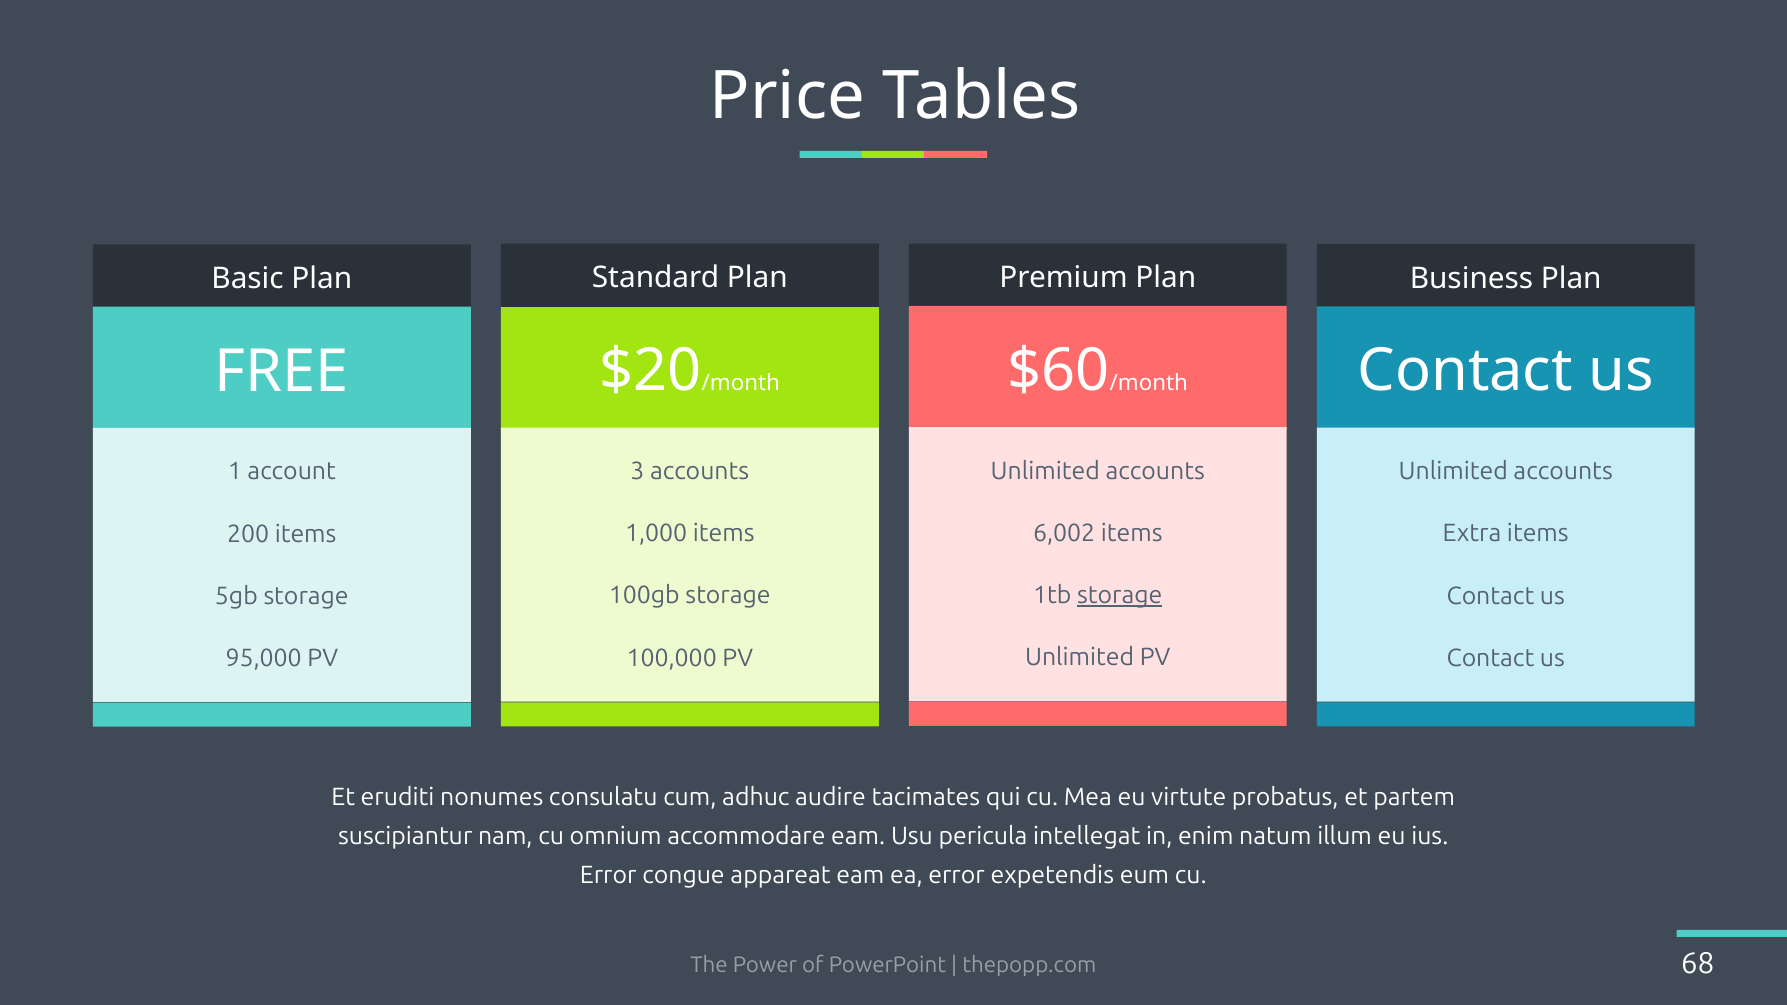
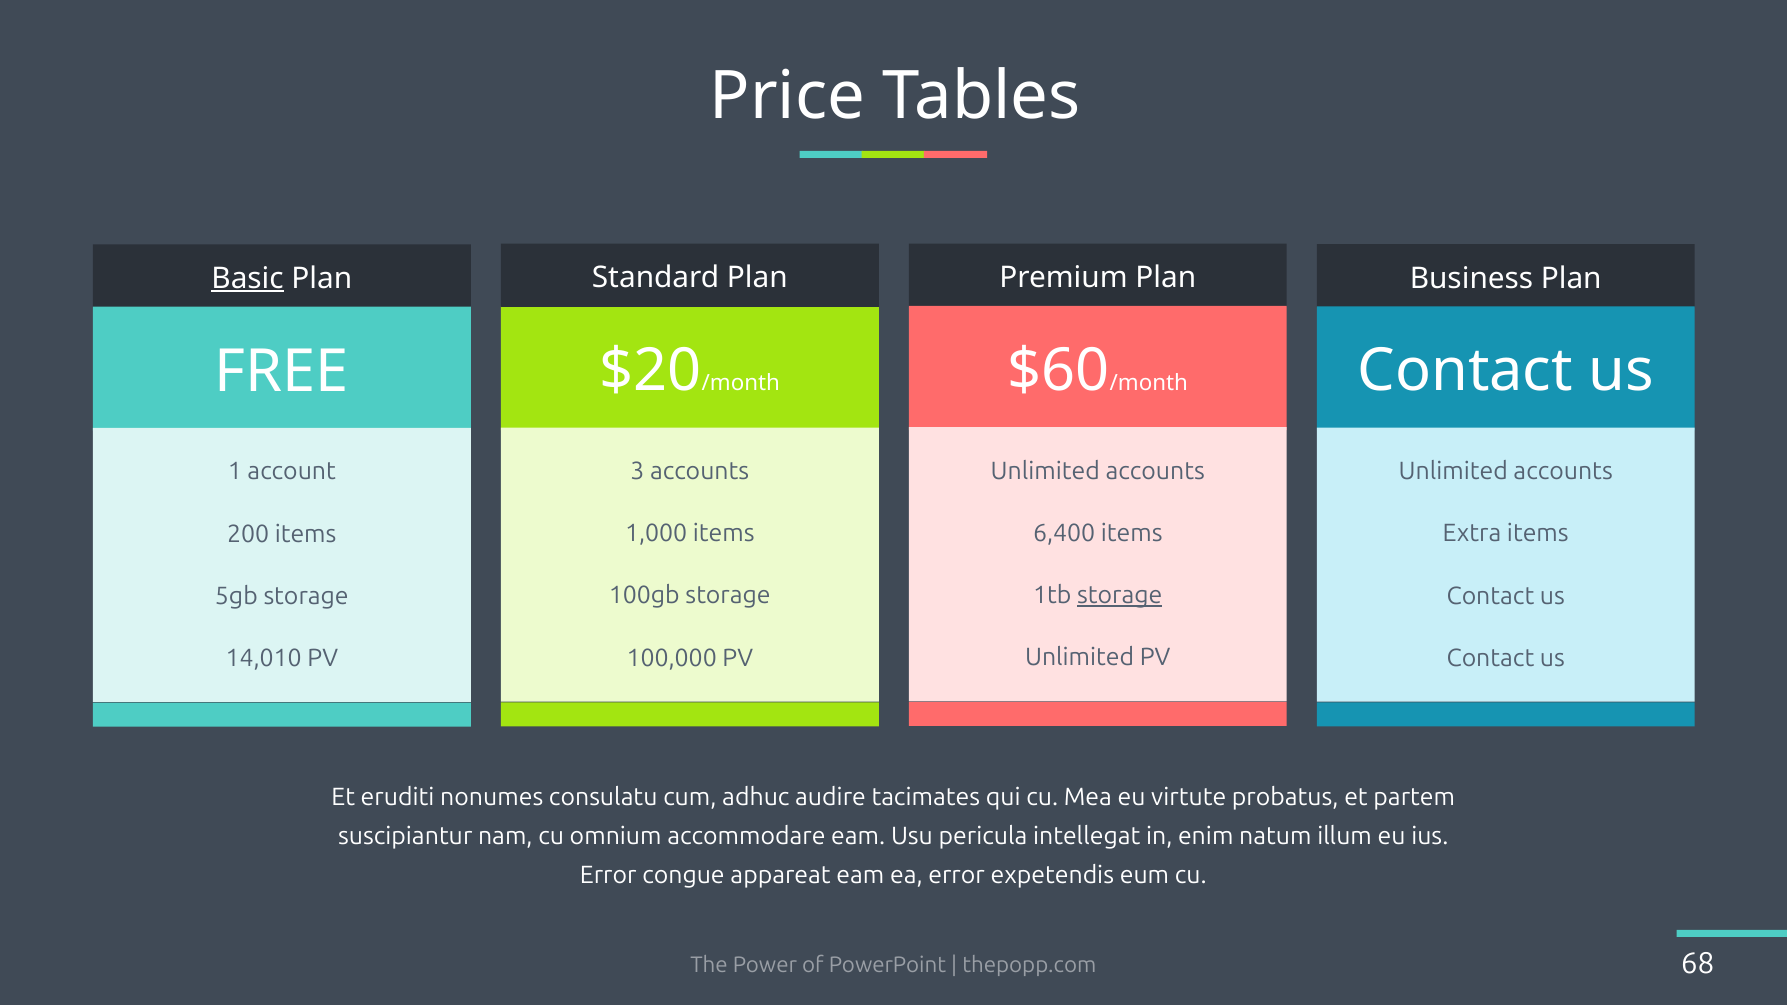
Basic underline: none -> present
6,002: 6,002 -> 6,400
95,000: 95,000 -> 14,010
